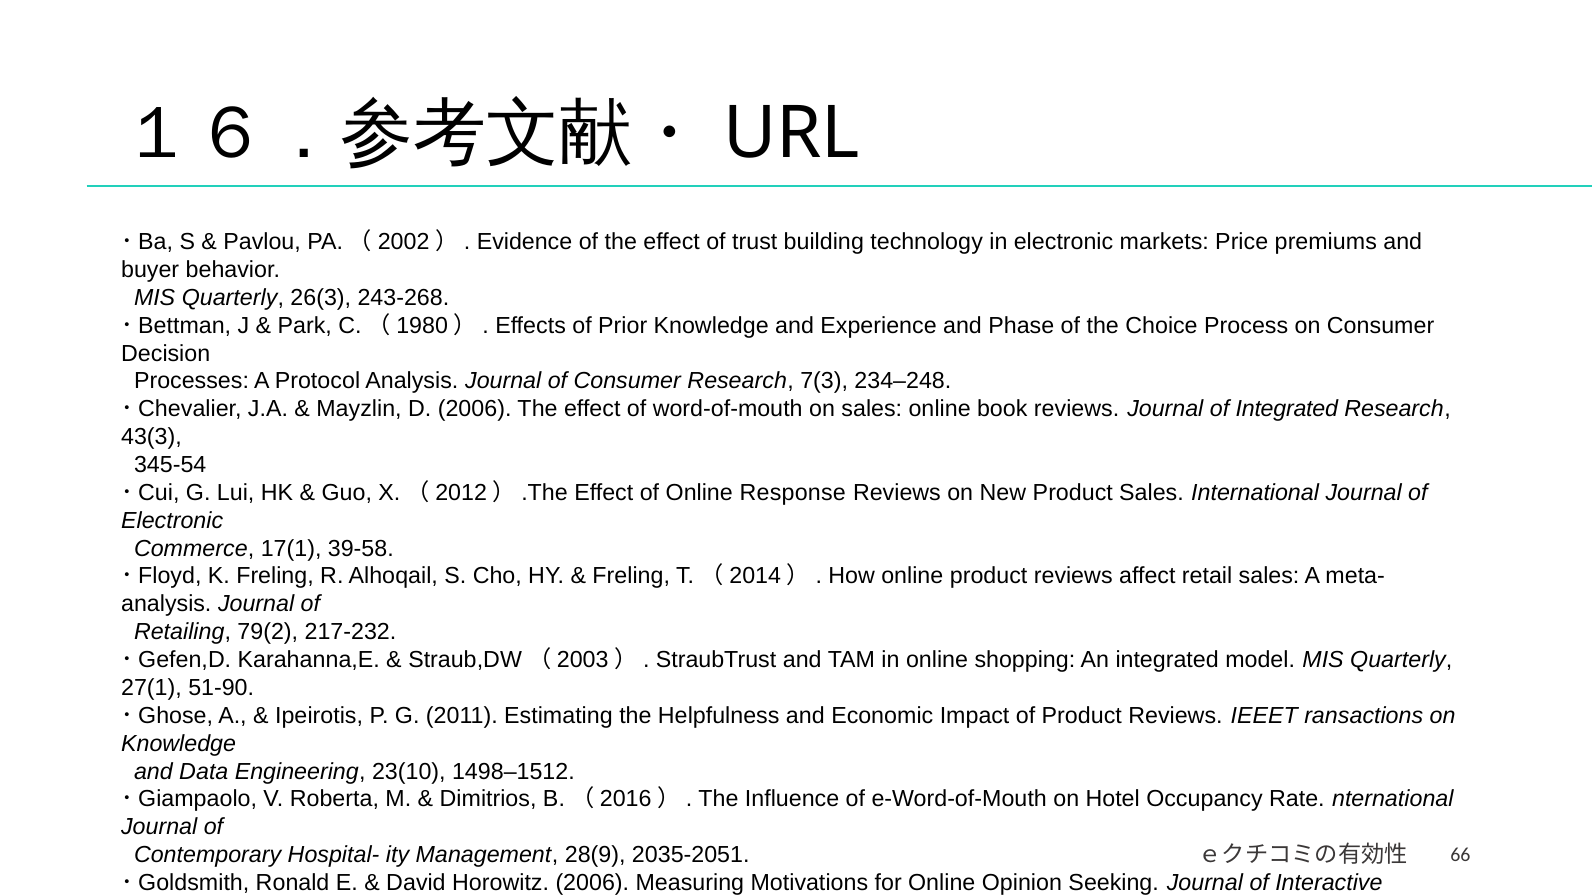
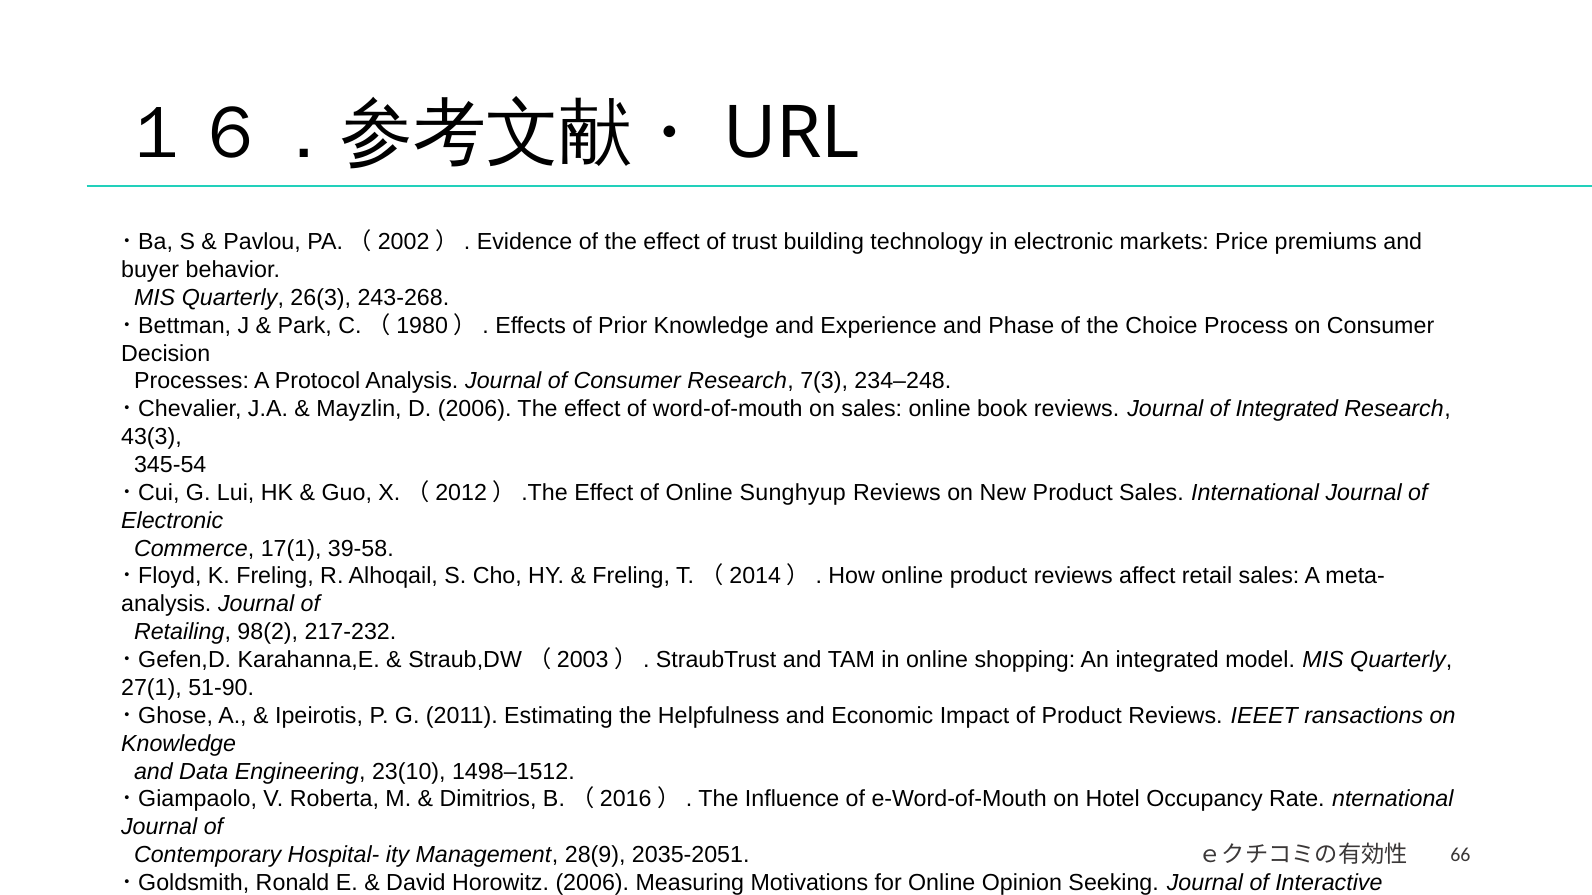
Response: Response -> Sunghyup
79(2: 79(2 -> 98(2
